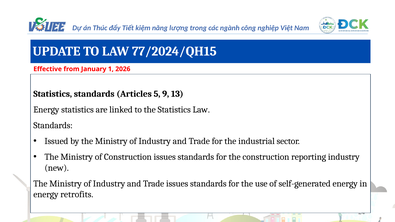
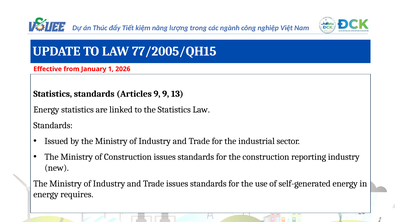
77/2024/QH15: 77/2024/QH15 -> 77/2005/QH15
Articles 5: 5 -> 9
retrofits: retrofits -> requires
